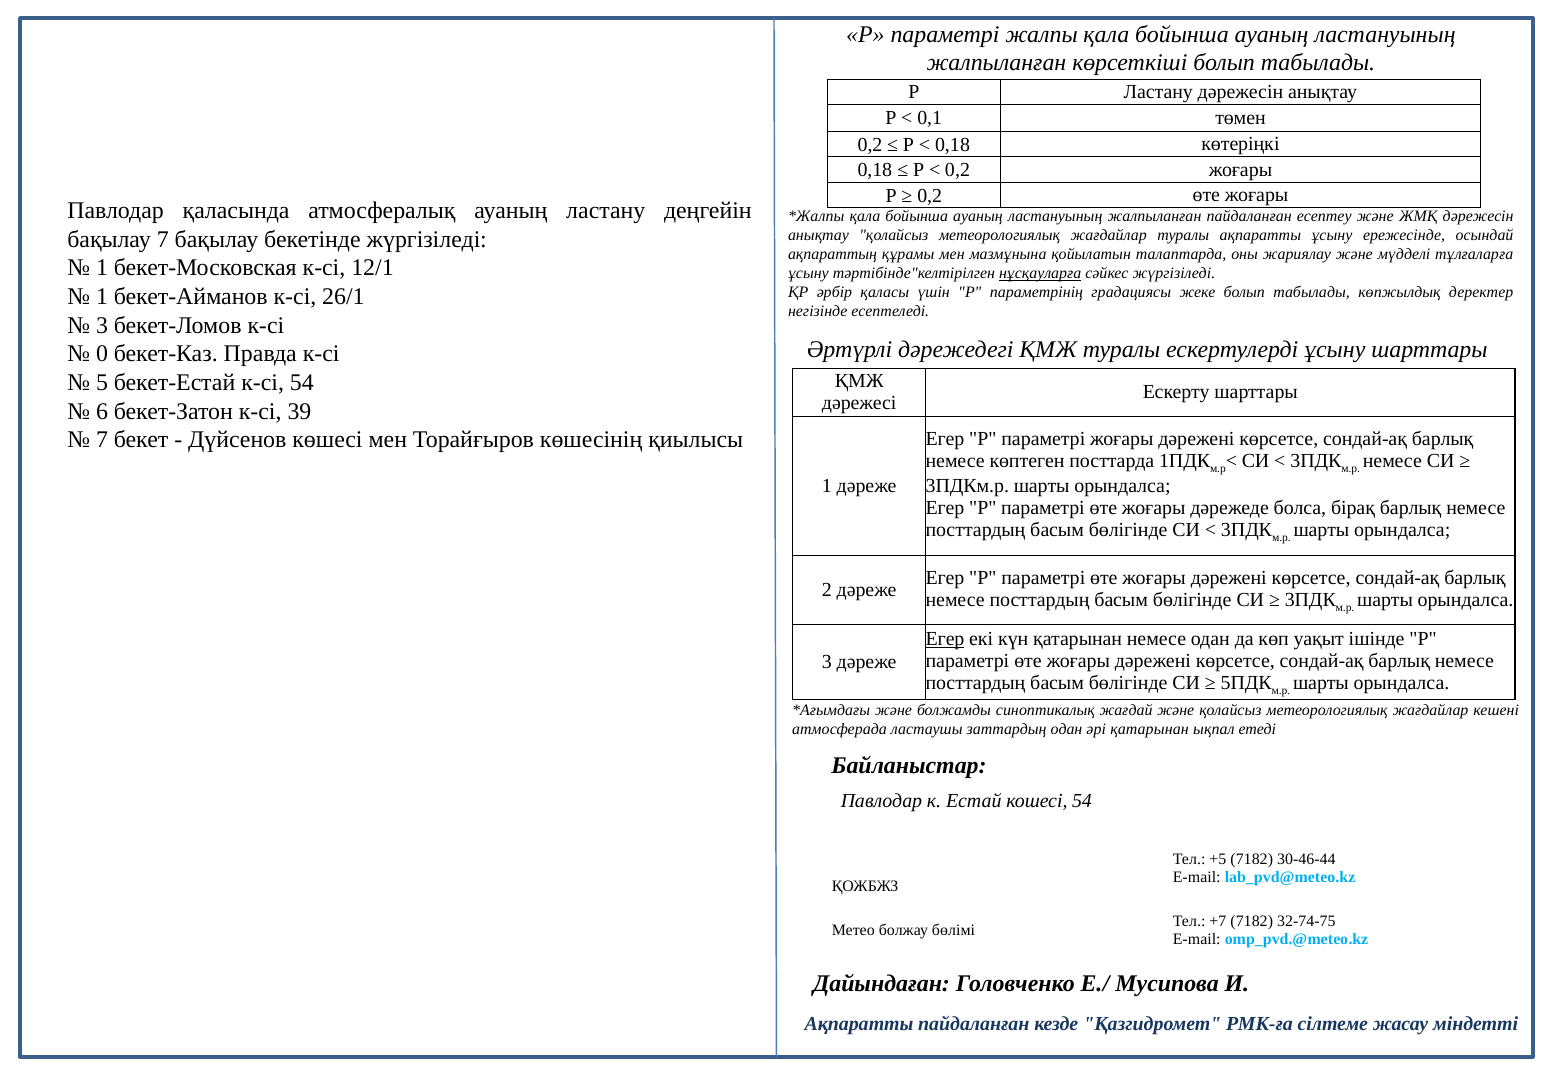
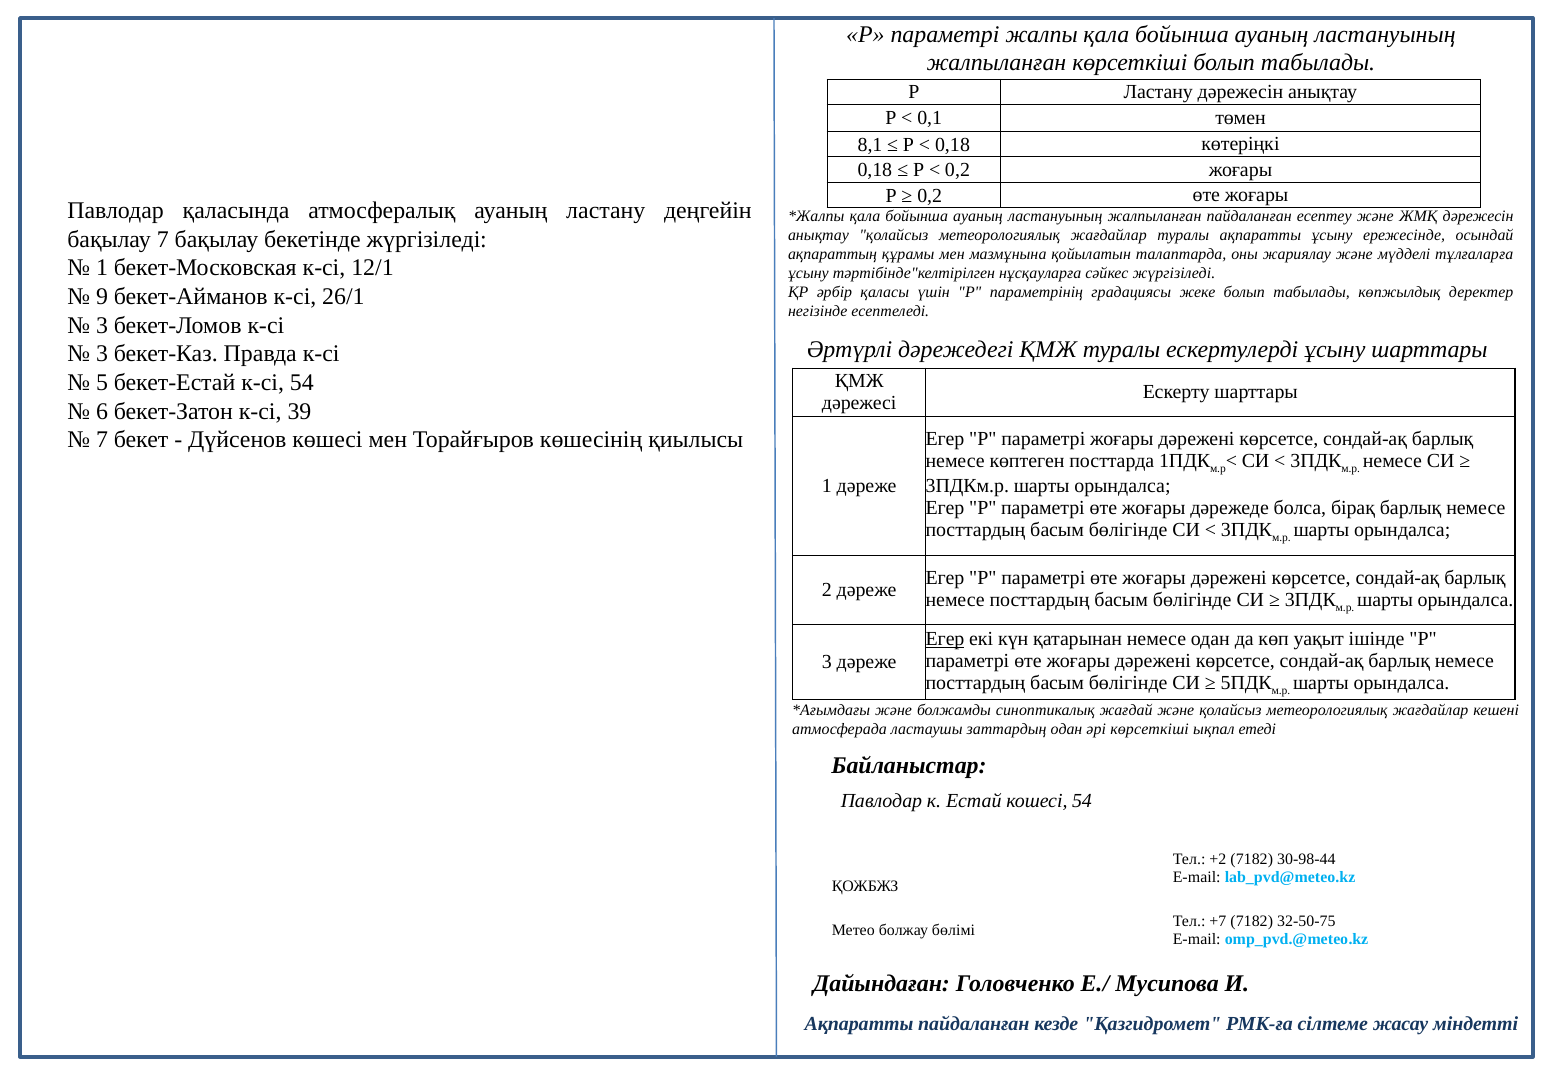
0,2 at (870, 145): 0,2 -> 8,1
нұсқауларға underline: present -> none
1 at (102, 297): 1 -> 9
0 at (102, 354): 0 -> 3
әрі қатарынан: қатарынан -> көрсеткіші
+5: +5 -> +2
30-46-44: 30-46-44 -> 30-98-44
32-74-75: 32-74-75 -> 32-50-75
